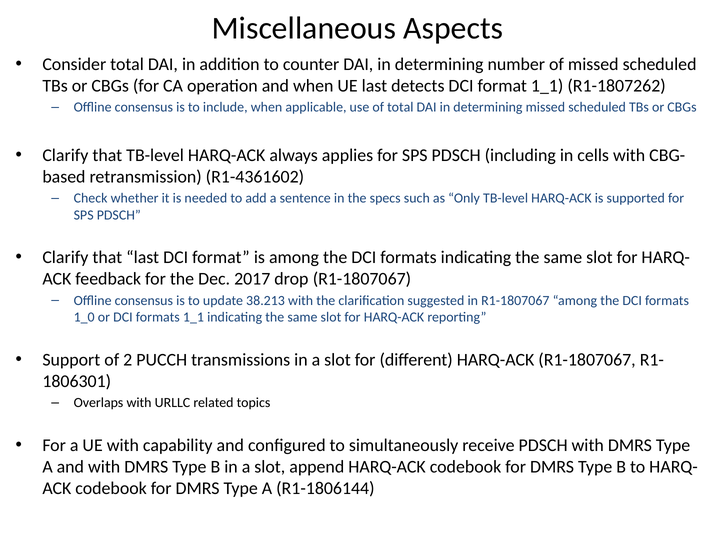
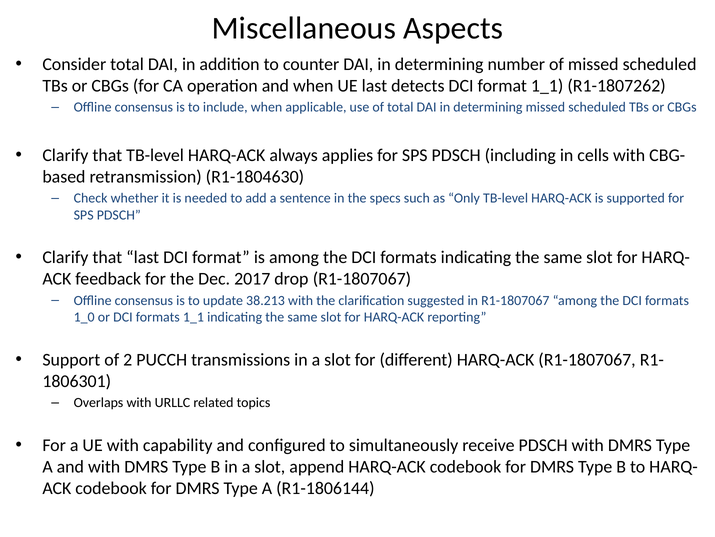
R1-4361602: R1-4361602 -> R1-1804630
